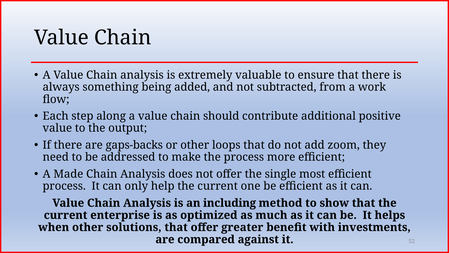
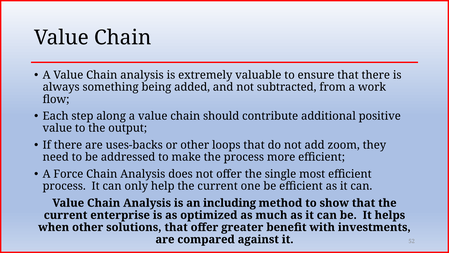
gaps-backs: gaps-backs -> uses-backs
Made: Made -> Force
